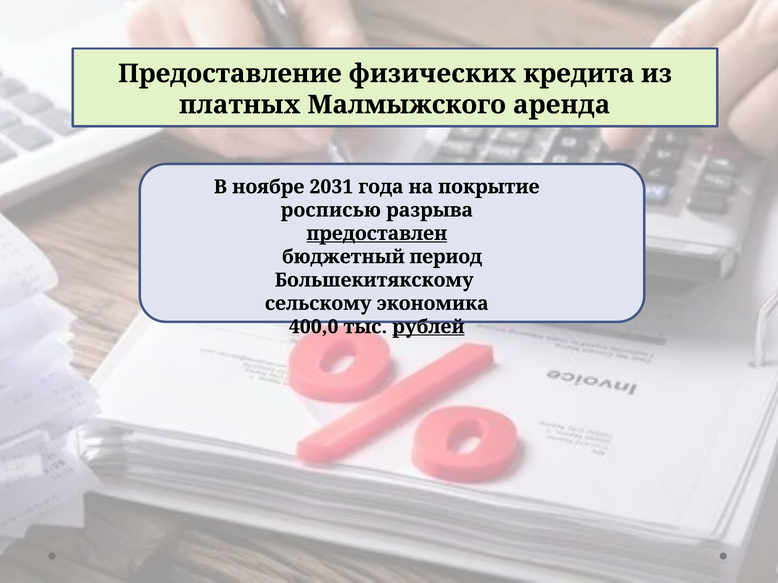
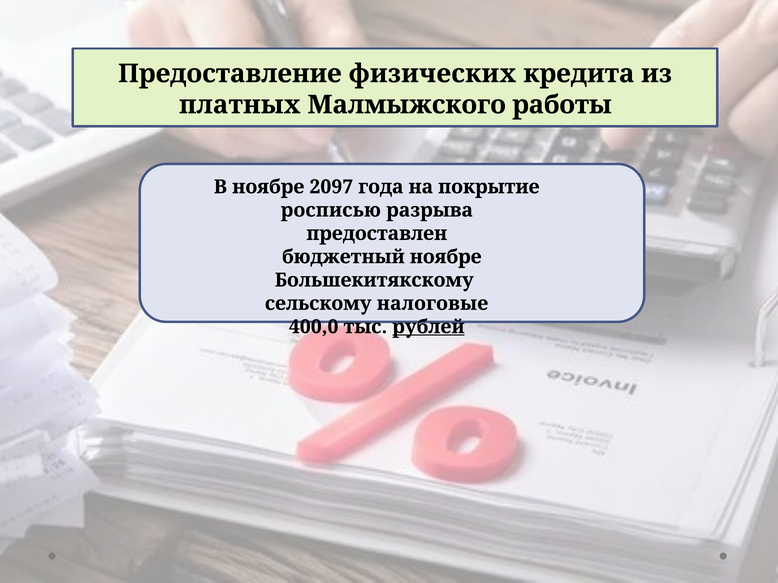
аренда: аренда -> работы
2031: 2031 -> 2097
предоставлен underline: present -> none
бюджетный период: период -> ноябре
экономика: экономика -> налоговые
